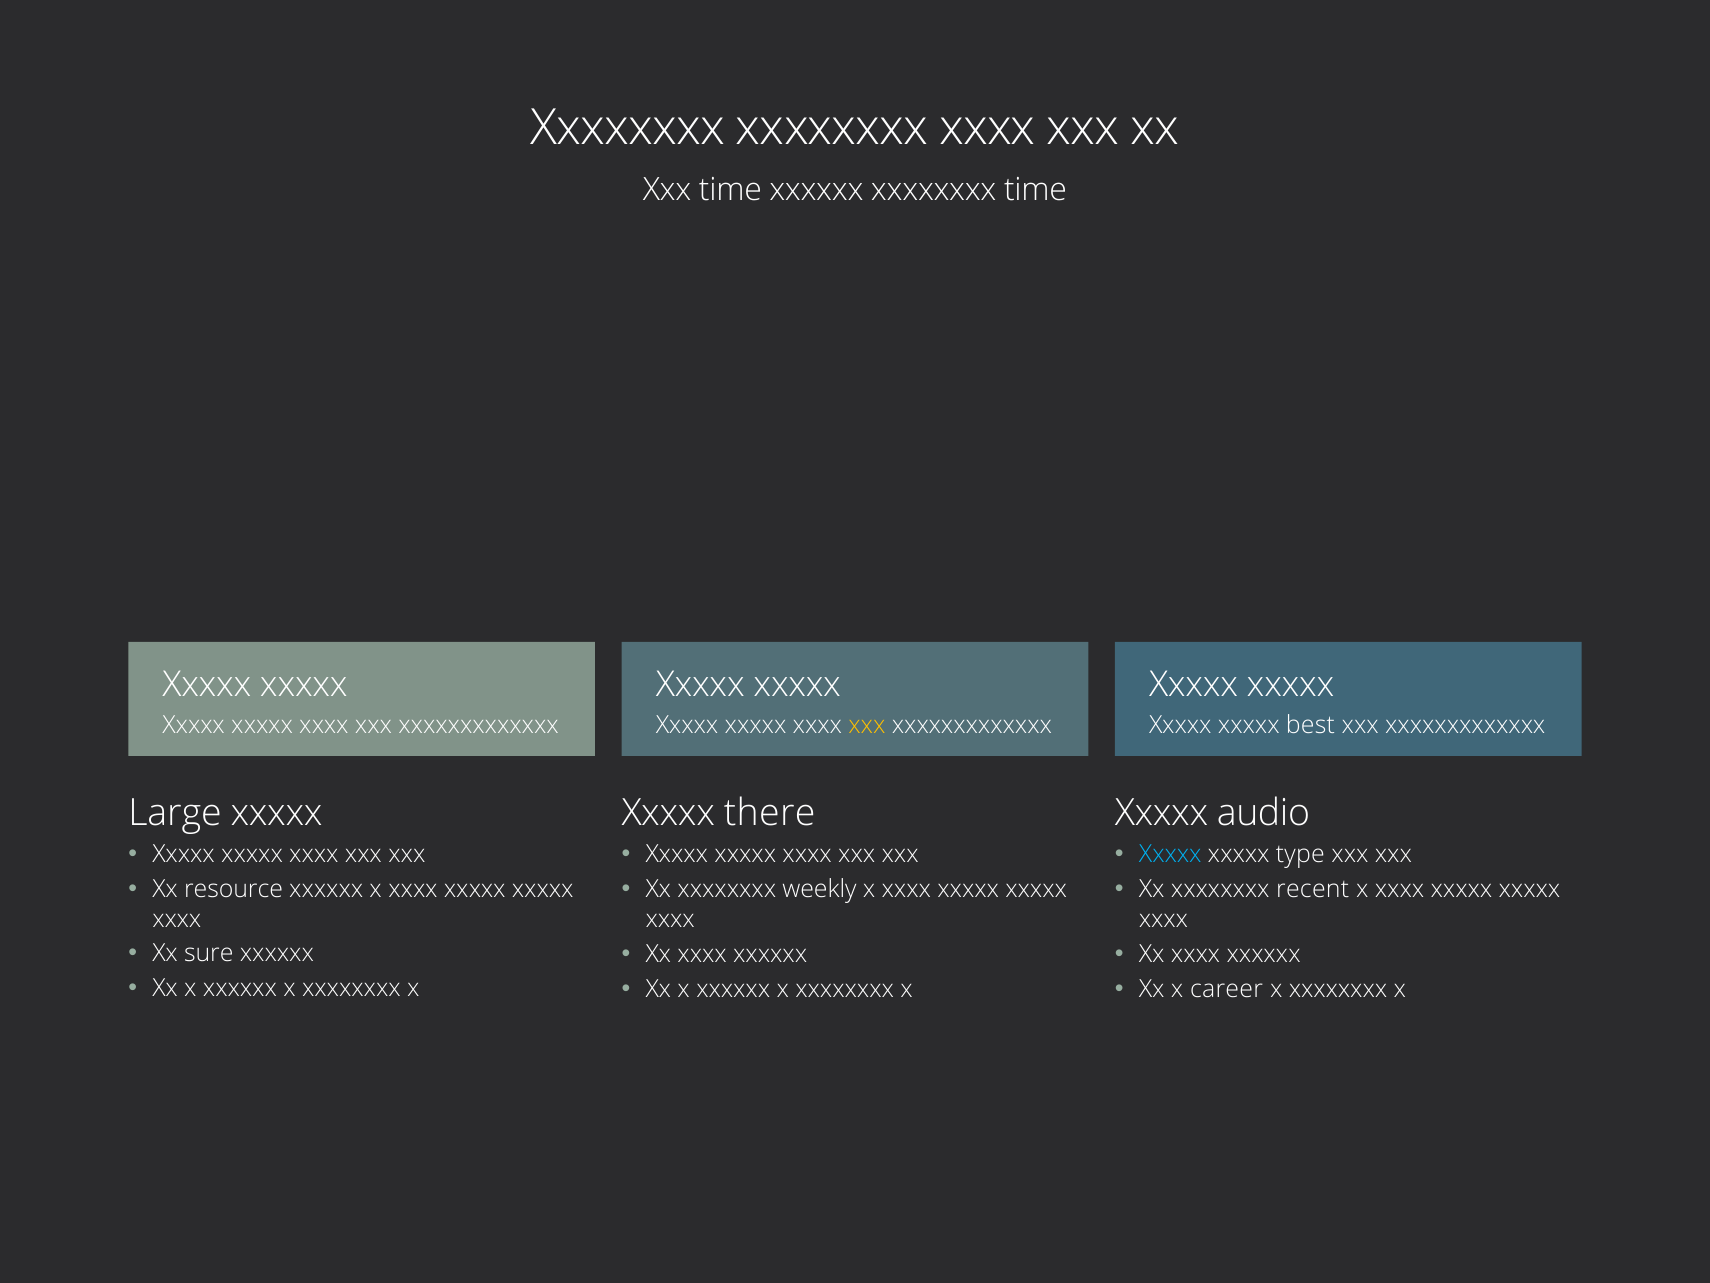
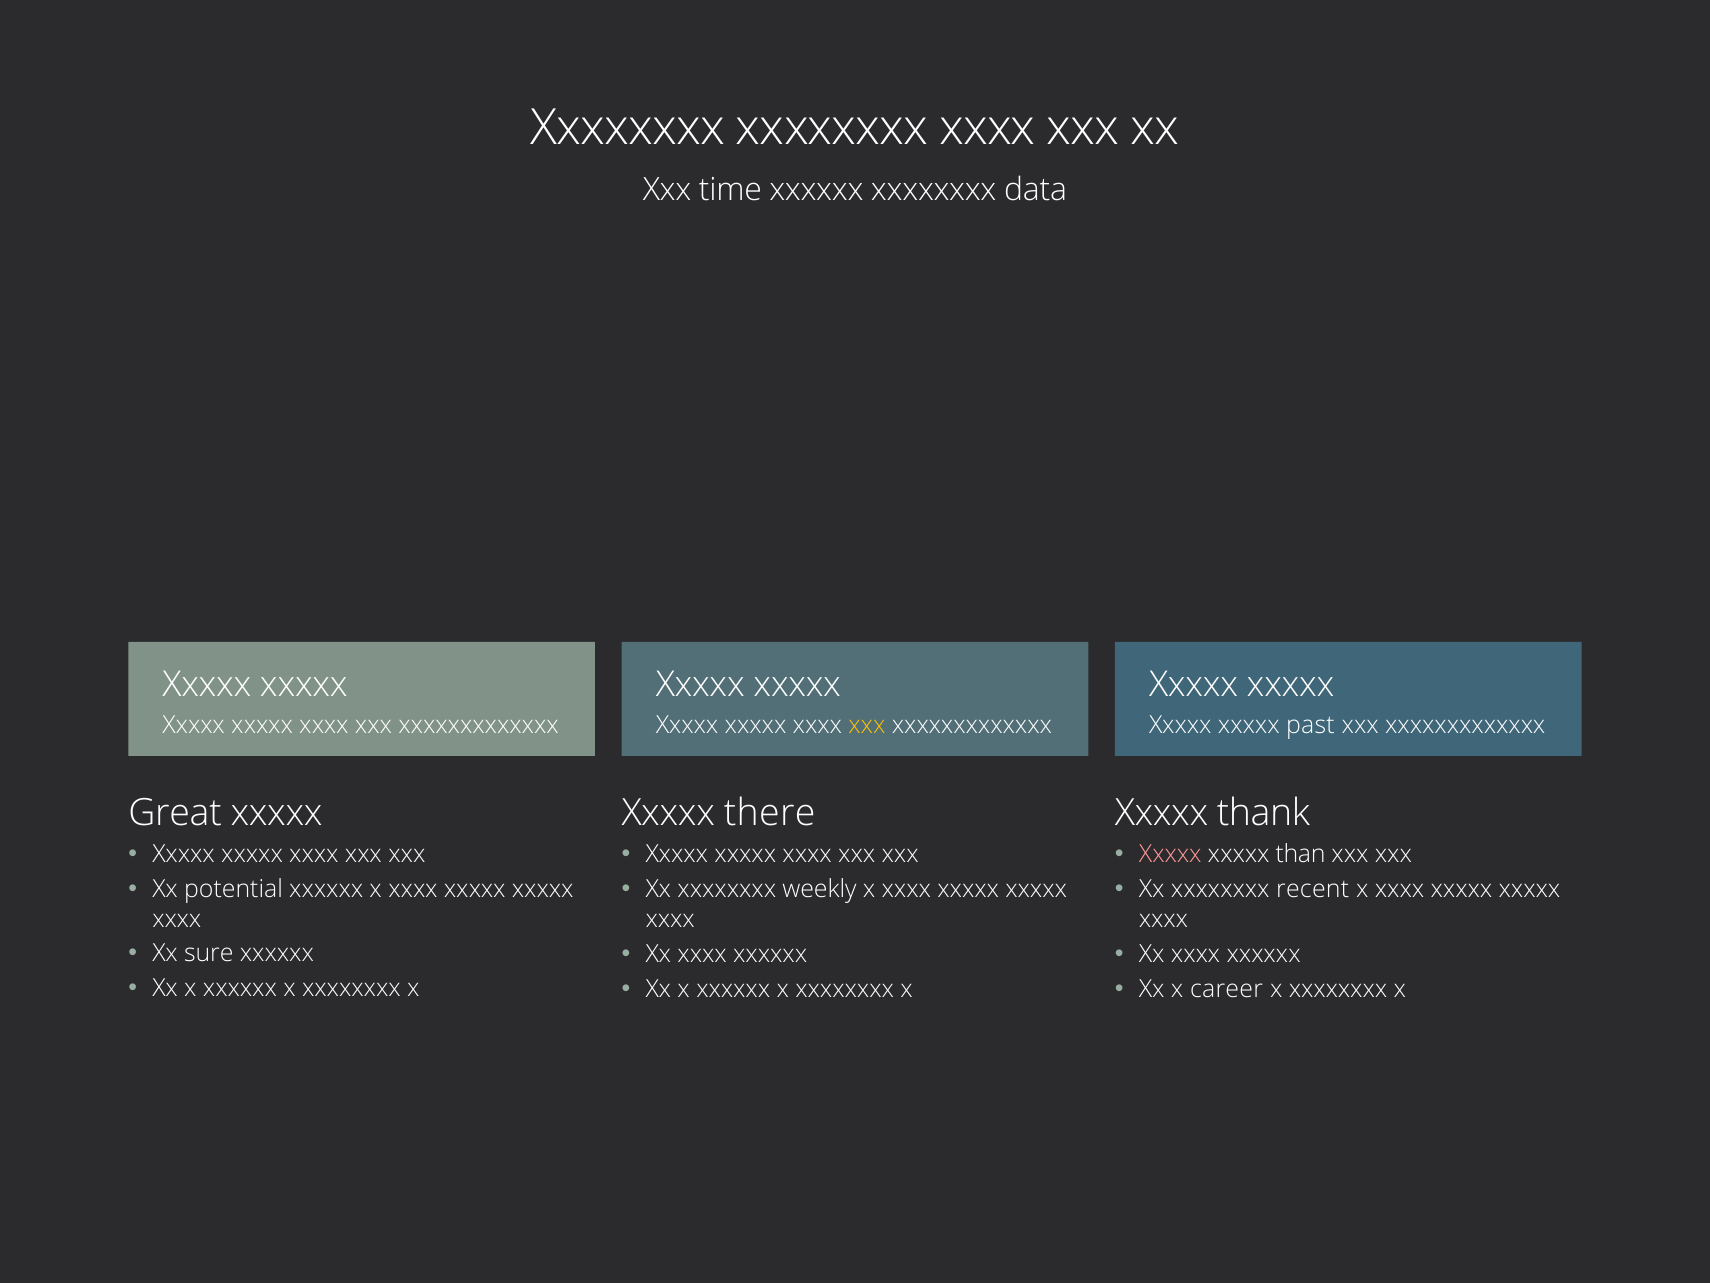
xxxxxxxx time: time -> data
best: best -> past
Large: Large -> Great
audio: audio -> thank
Xxxxx at (1170, 854) colour: light blue -> pink
type: type -> than
resource: resource -> potential
